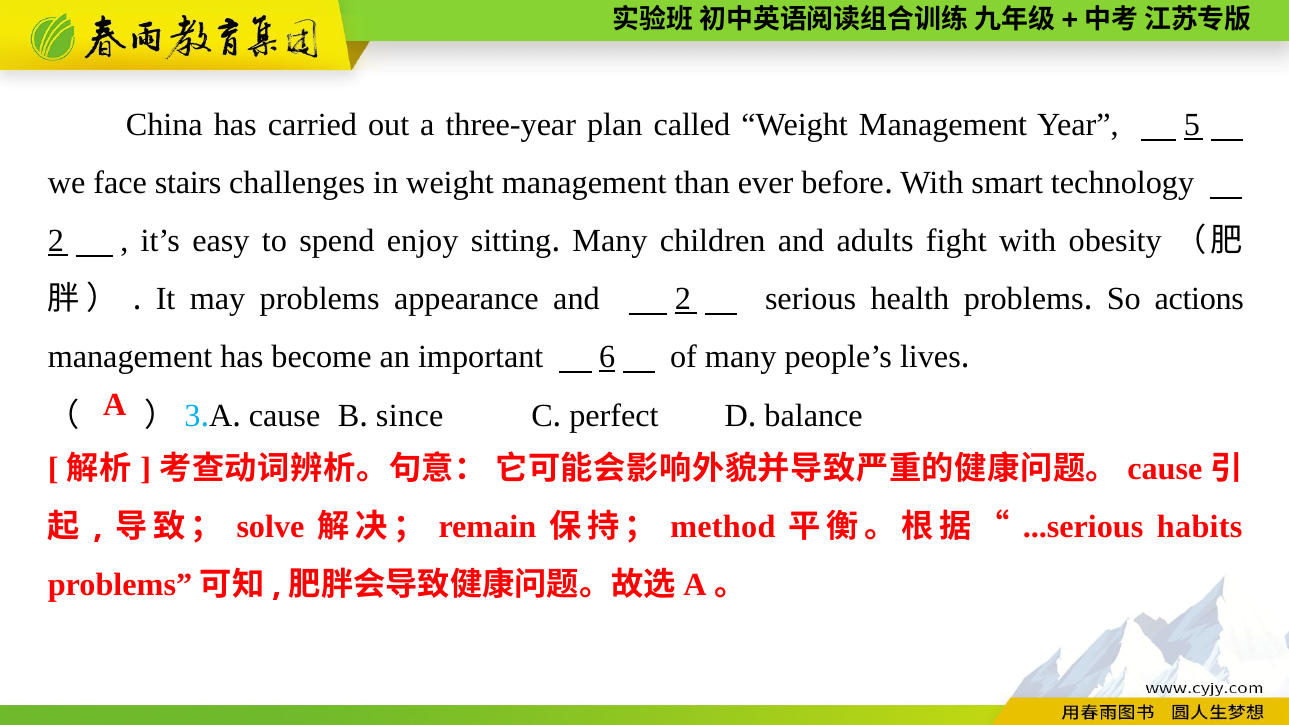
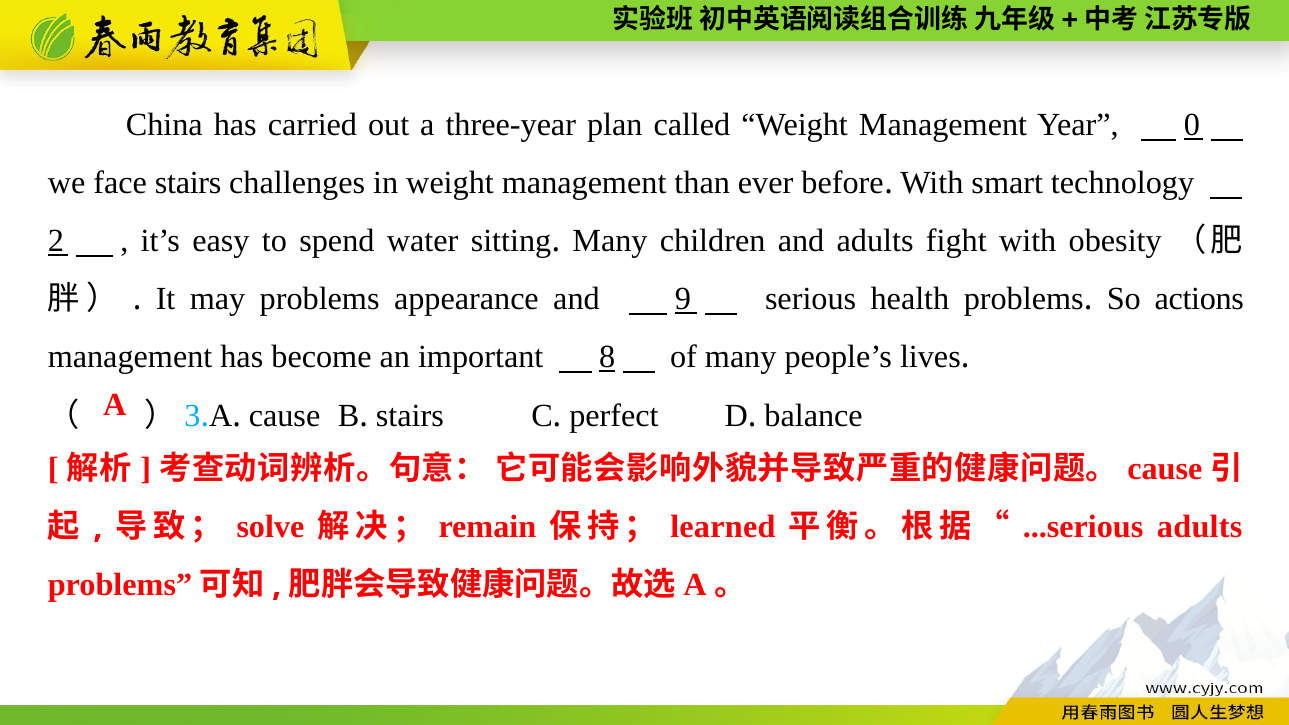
5: 5 -> 0
enjoy: enjoy -> water
and 2: 2 -> 9
6: 6 -> 8
since at (410, 416): since -> stairs
method: method -> learned
habits at (1200, 527): habits -> adults
